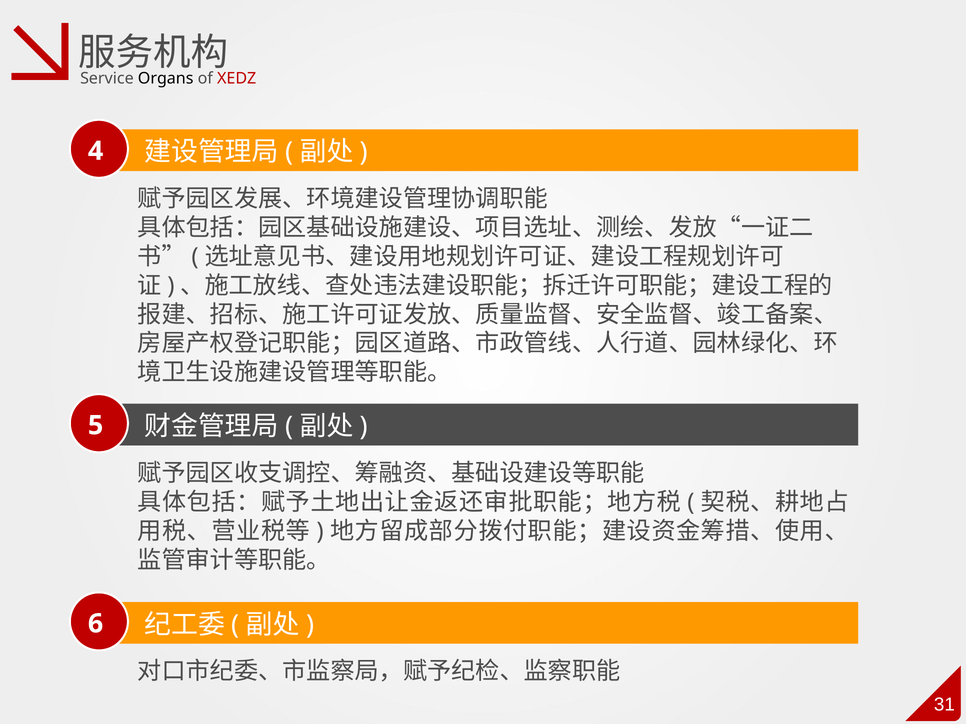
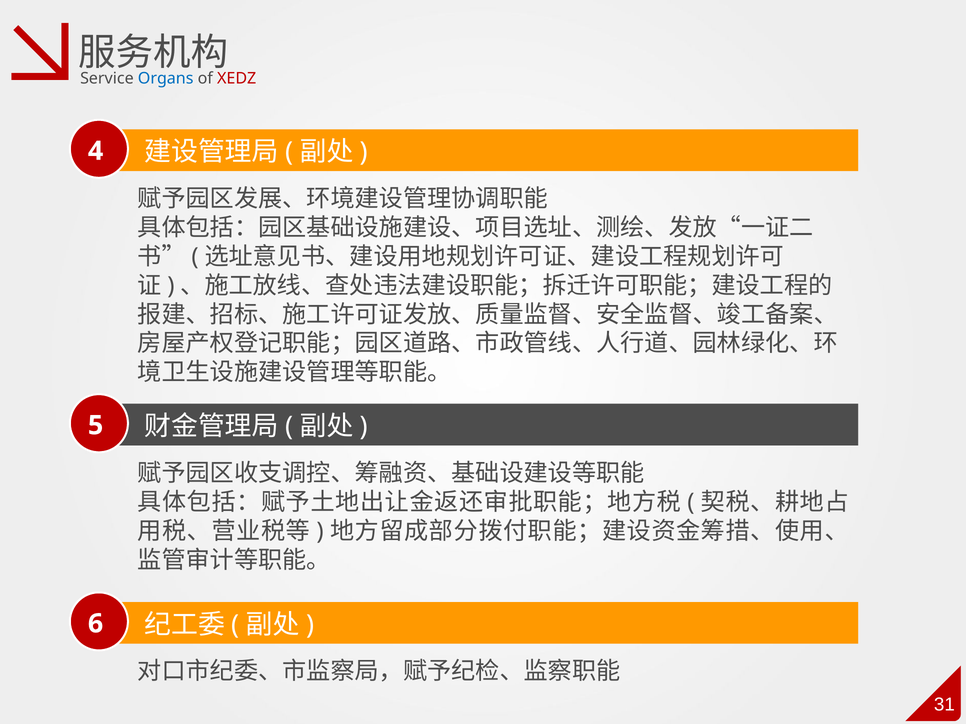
Organs colour: black -> blue
